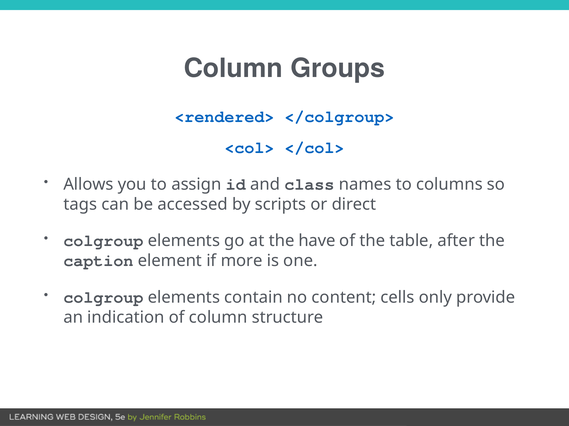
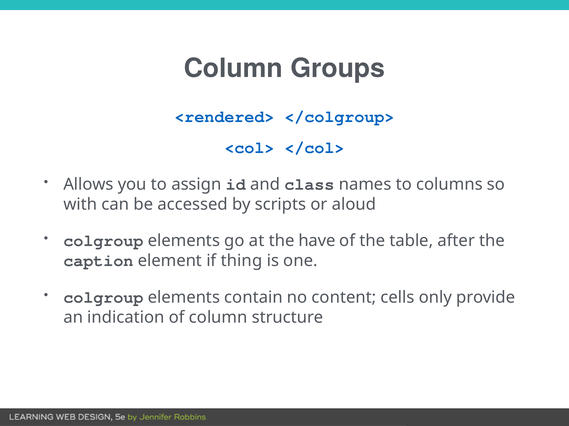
tags: tags -> with
direct: direct -> aloud
more: more -> thing
